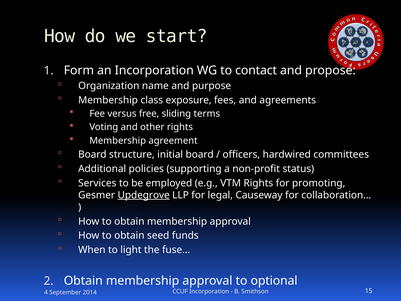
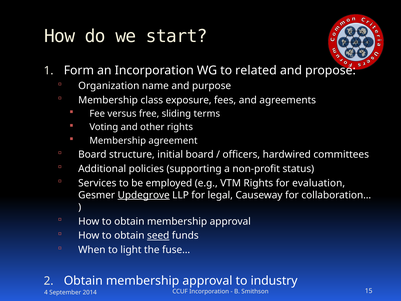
contact: contact -> related
promoting: promoting -> evaluation
seed underline: none -> present
optional: optional -> industry
